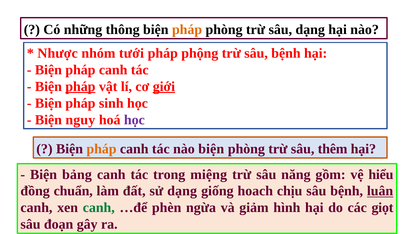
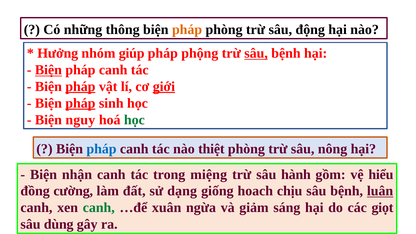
sâu dạng: dạng -> động
Nhược: Nhược -> Hưởng
tưới: tưới -> giúp
sâu at (256, 53) underline: none -> present
Biện at (48, 70) underline: none -> present
pháp at (80, 103) underline: none -> present
học at (134, 120) colour: purple -> green
pháp at (101, 149) colour: orange -> blue
nào biện: biện -> thiệt
thêm: thêm -> nông
bảng: bảng -> nhận
năng: năng -> hành
chuẩn: chuẩn -> cường
phèn: phèn -> xuân
hình: hình -> sáng
đoạn: đoạn -> dùng
